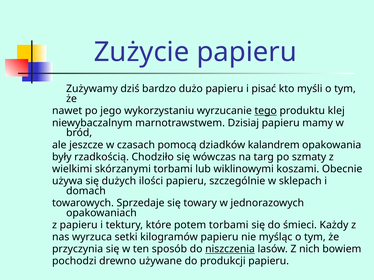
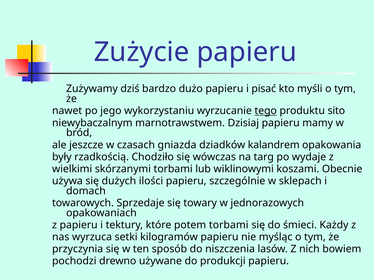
klej: klej -> sito
pomocą: pomocą -> gniazda
szmaty: szmaty -> wydaje
niszczenia underline: present -> none
